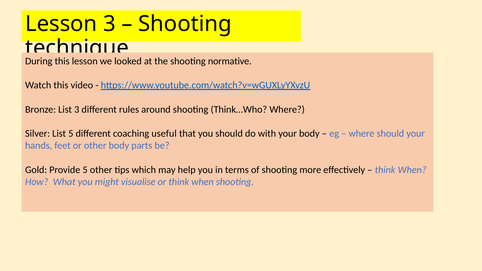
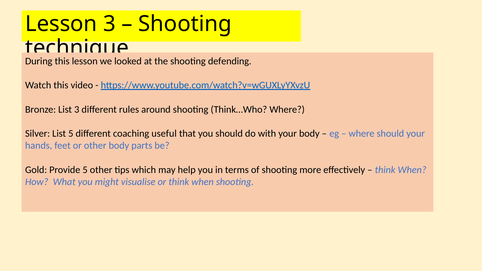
normative: normative -> defending
